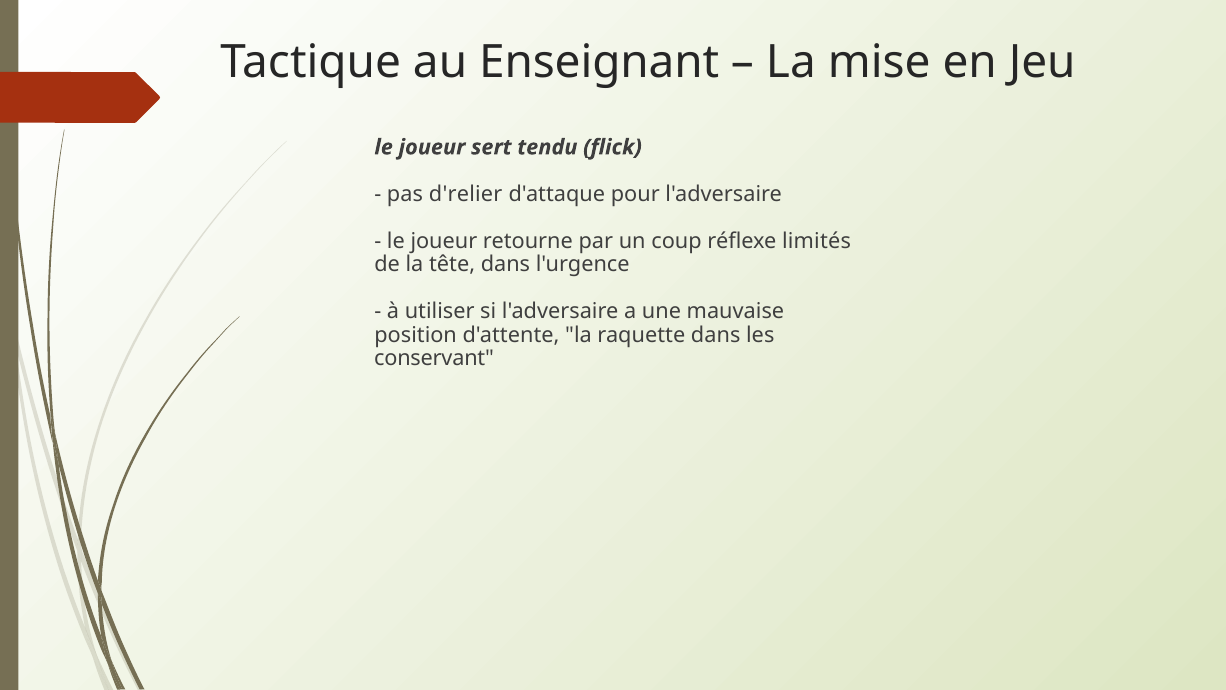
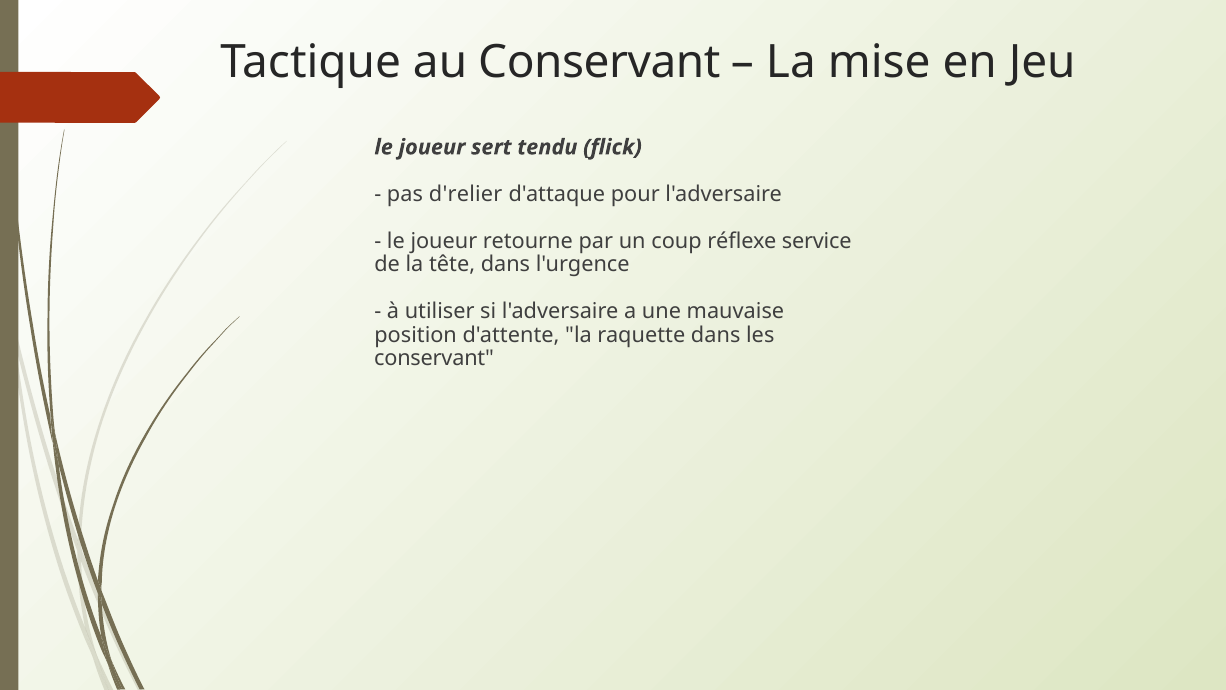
au Enseignant: Enseignant -> Conservant
limités: limités -> service
